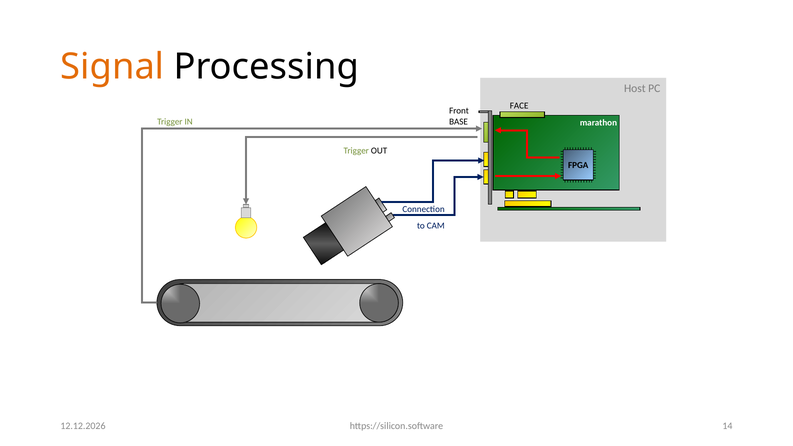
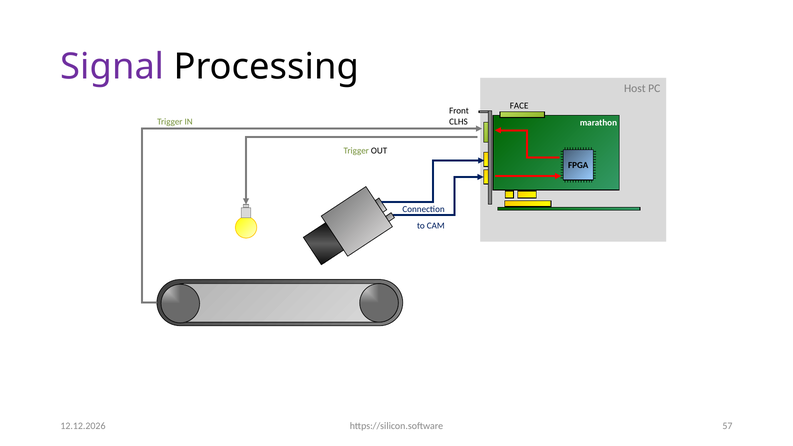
Signal colour: orange -> purple
BASE: BASE -> CLHS
14: 14 -> 57
